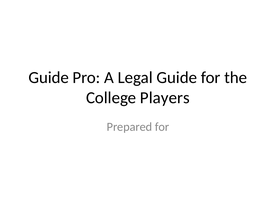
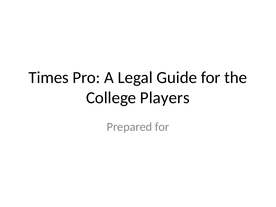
Guide at (49, 78): Guide -> Times
